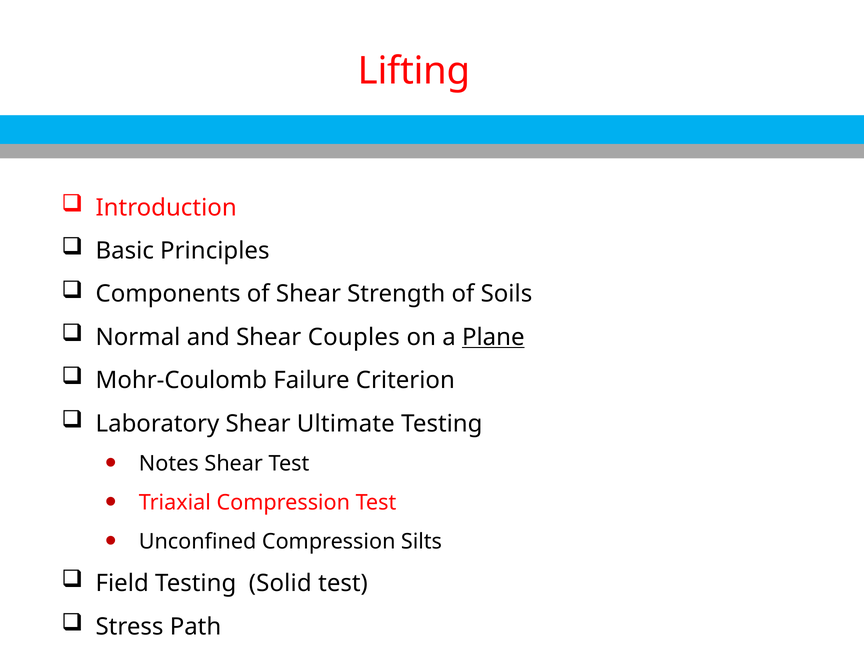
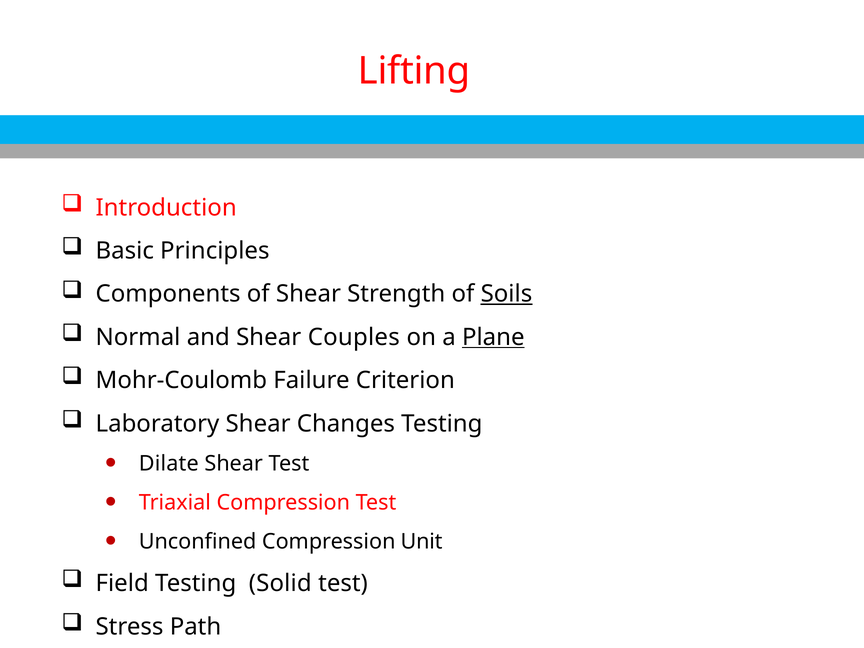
Soils underline: none -> present
Ultimate: Ultimate -> Changes
Notes: Notes -> Dilate
Silts: Silts -> Unit
